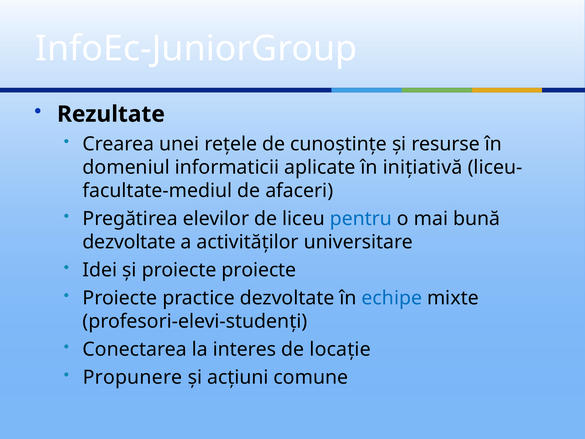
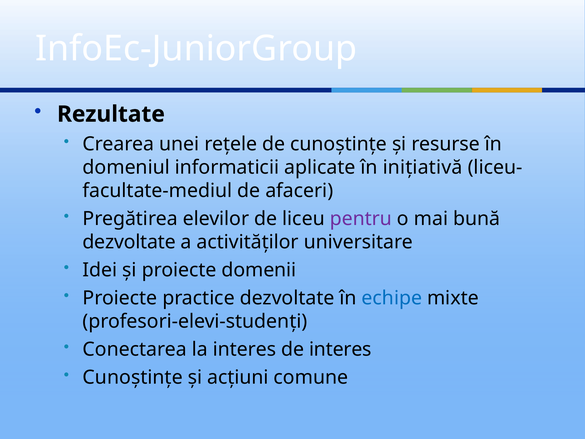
pentru colour: blue -> purple
proiecte proiecte: proiecte -> domenii
de locație: locație -> interes
Propunere at (133, 377): Propunere -> Cunoștințe
